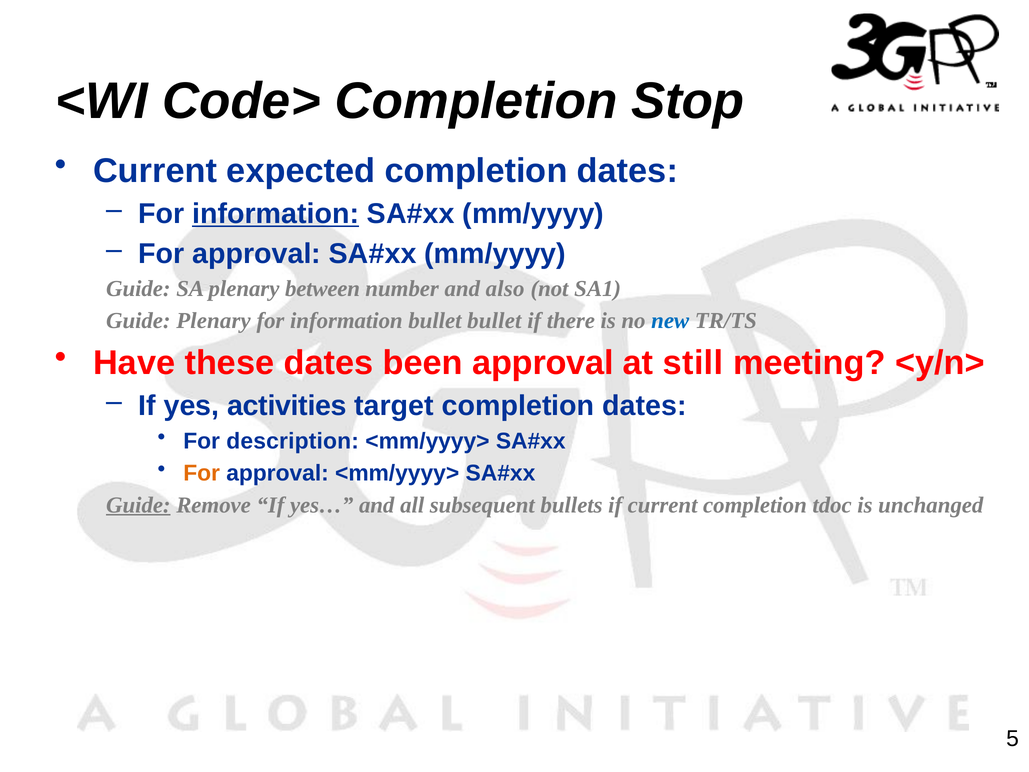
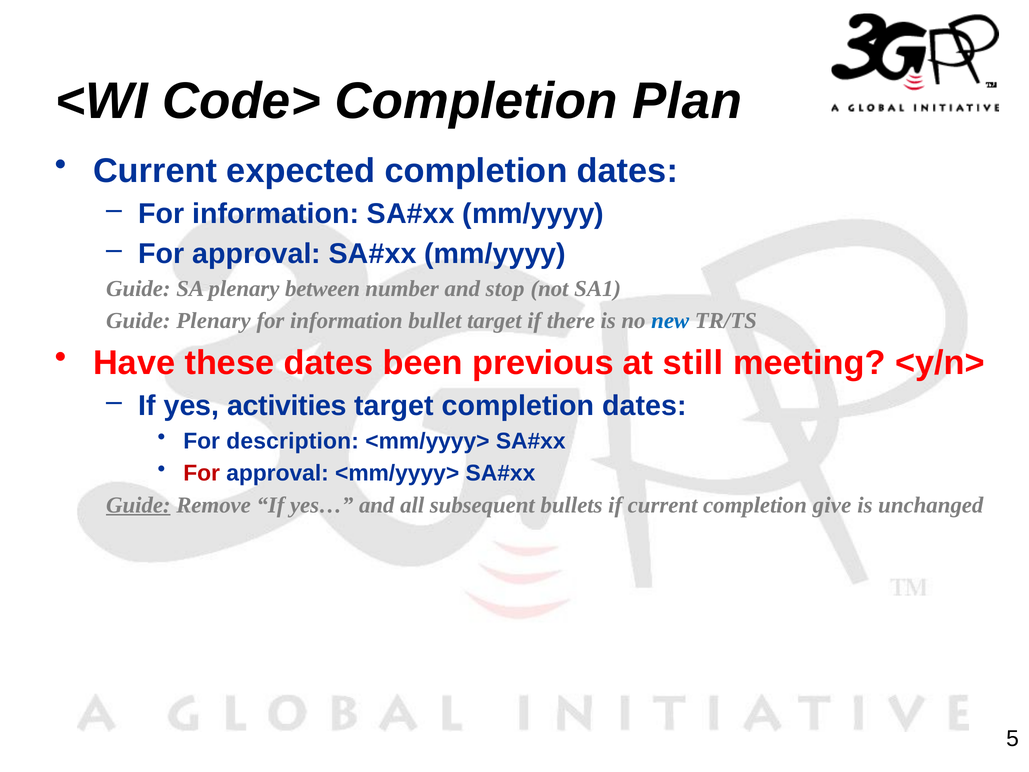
Stop: Stop -> Plan
information at (276, 214) underline: present -> none
also: also -> stop
bullet bullet: bullet -> target
been approval: approval -> previous
For at (202, 473) colour: orange -> red
tdoc: tdoc -> give
